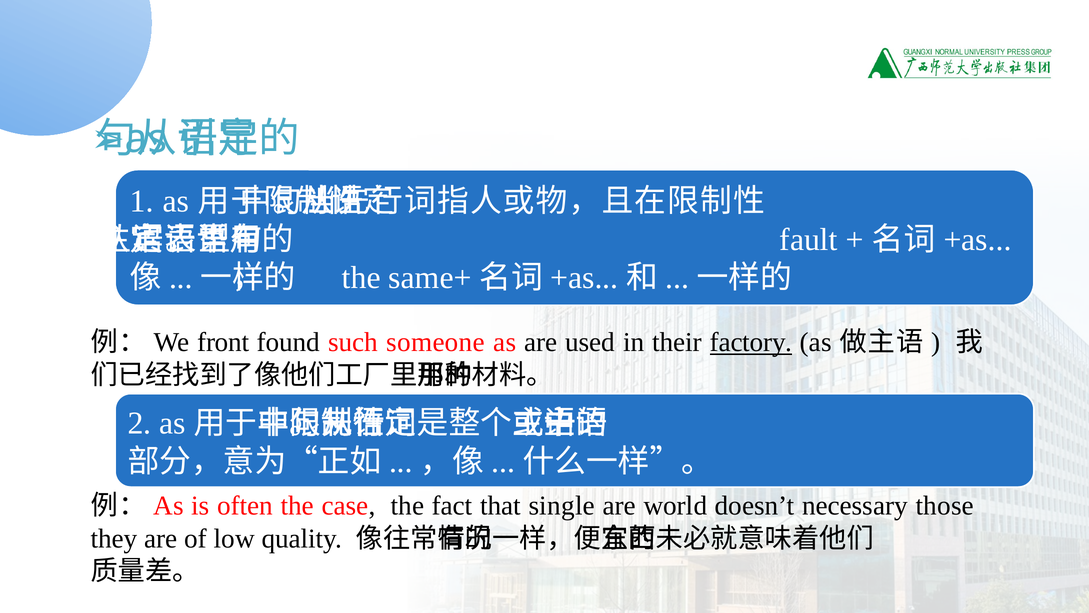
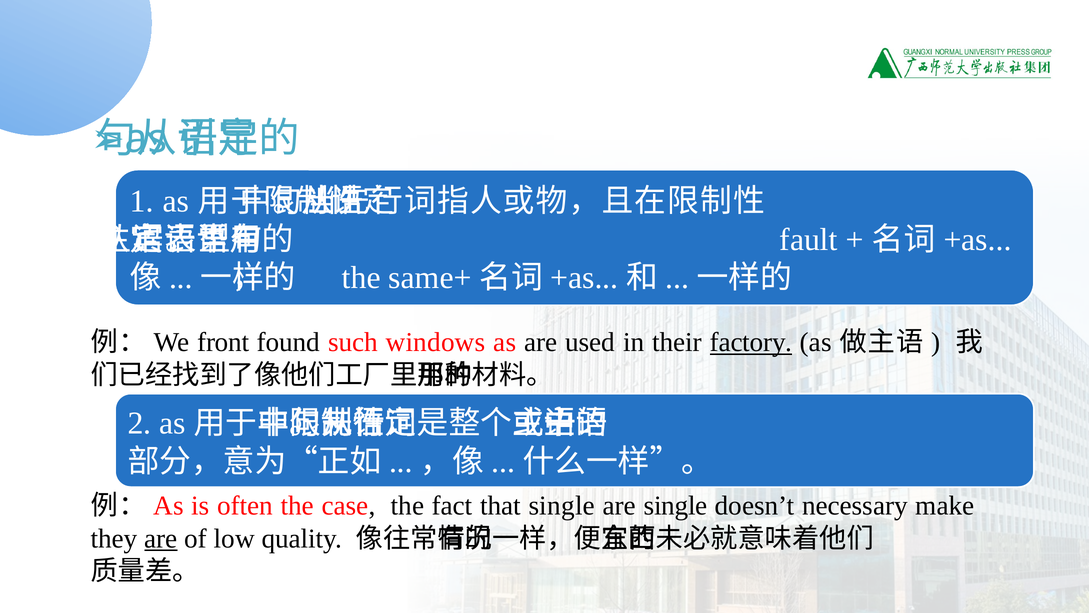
someone: someone -> windows
are world: world -> single
those: those -> make
are at (161, 538) underline: none -> present
